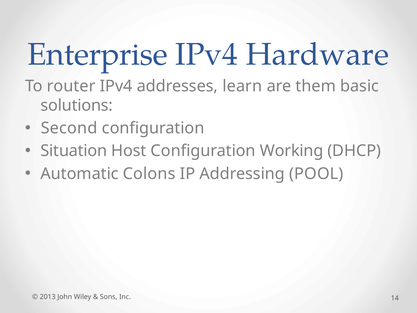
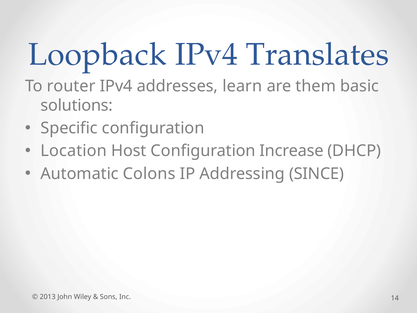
Enterprise: Enterprise -> Loopback
Hardware: Hardware -> Translates
Second: Second -> Specific
Situation: Situation -> Location
Working: Working -> Increase
POOL: POOL -> SINCE
